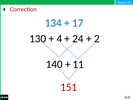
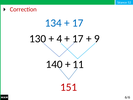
24 at (78, 39): 24 -> 17
2: 2 -> 9
